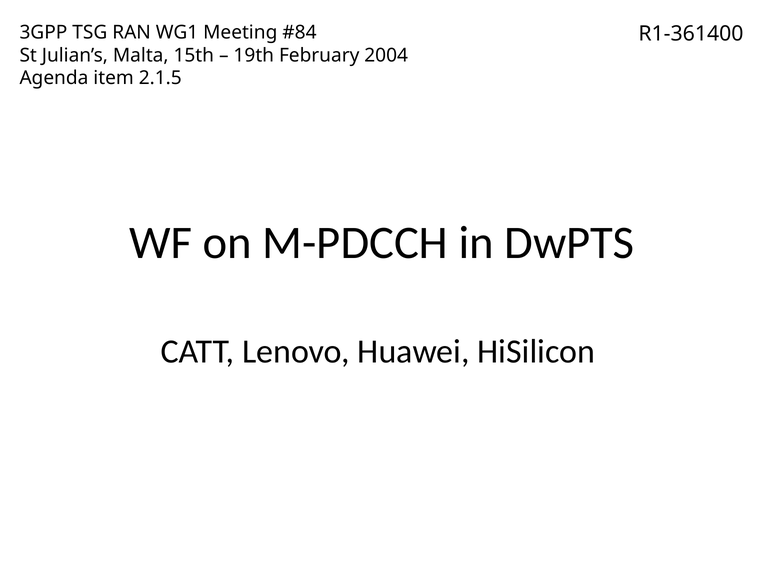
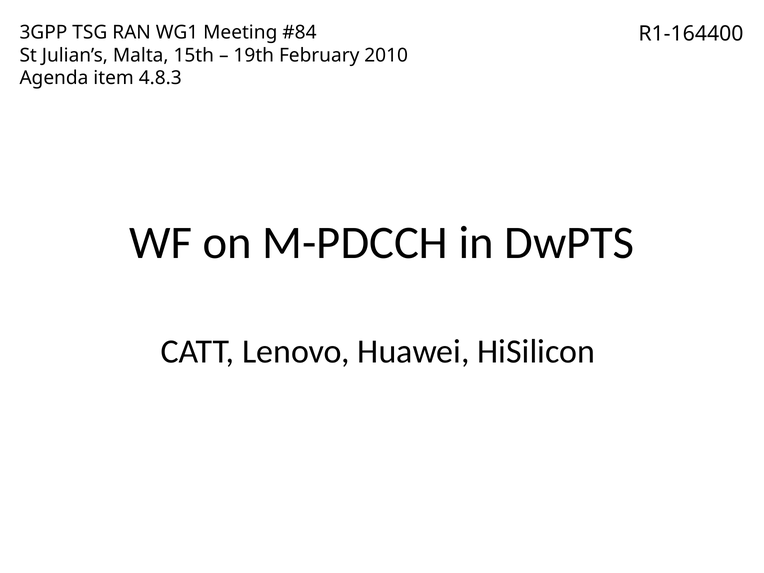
R1-361400: R1-361400 -> R1-164400
2004: 2004 -> 2010
2.1.5: 2.1.5 -> 4.8.3
